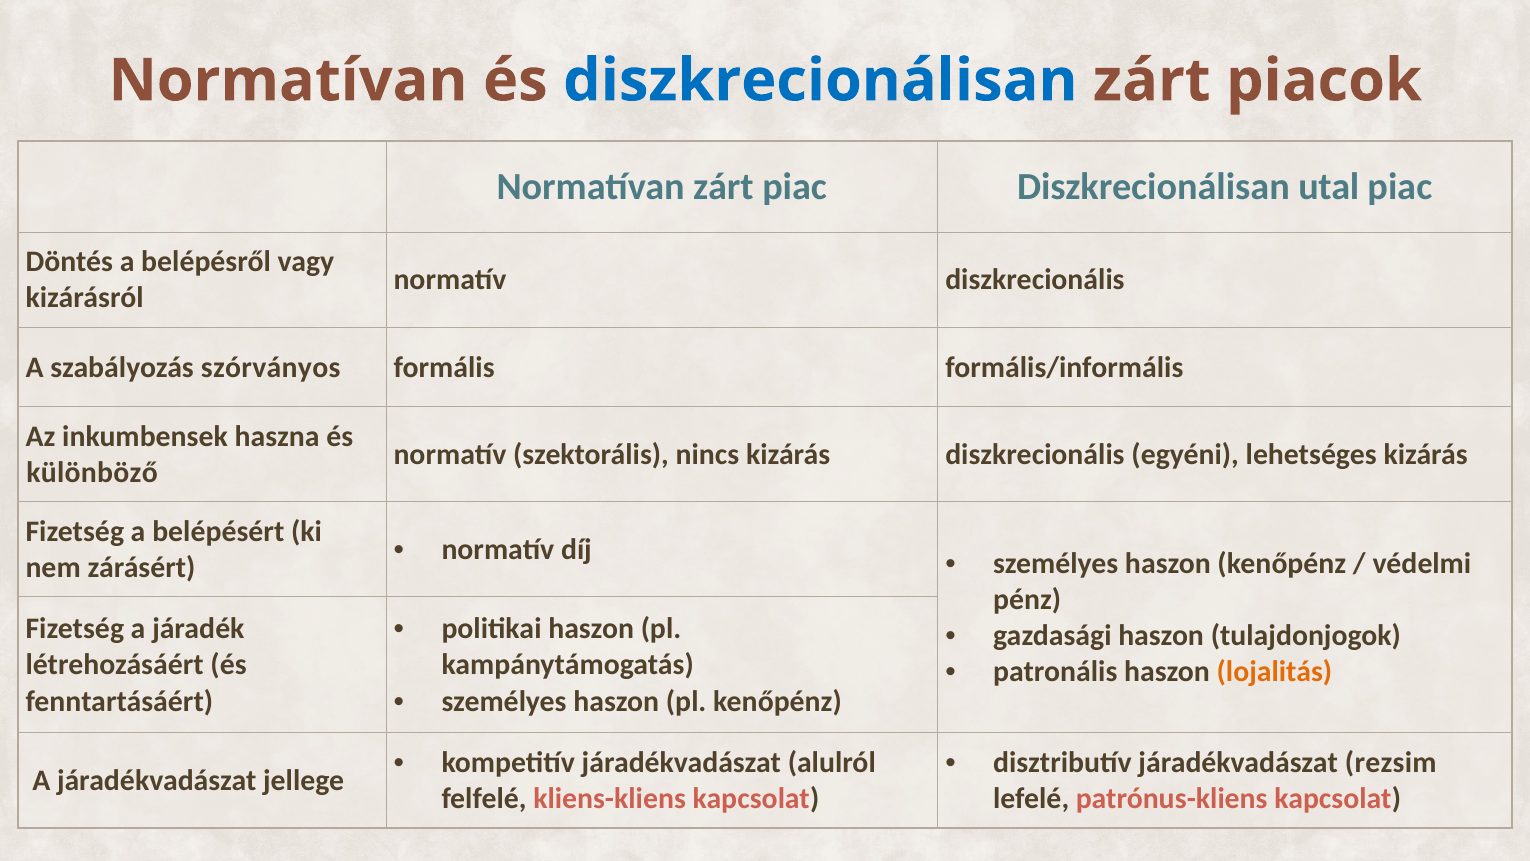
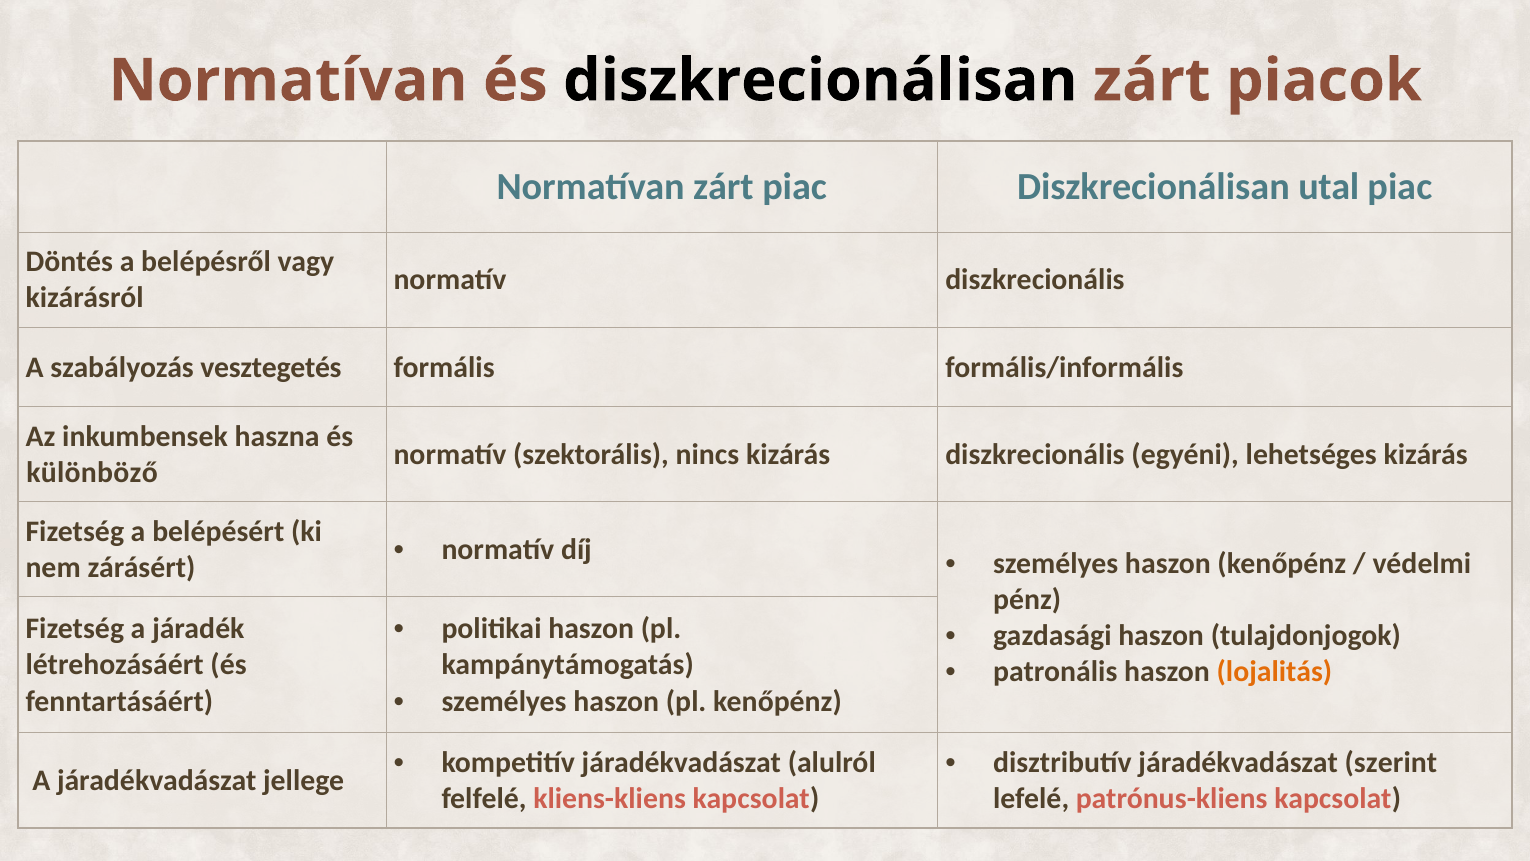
diszkrecionálisan at (820, 81) colour: blue -> black
szórványos: szórványos -> vesztegetés
rezsim: rezsim -> szerint
